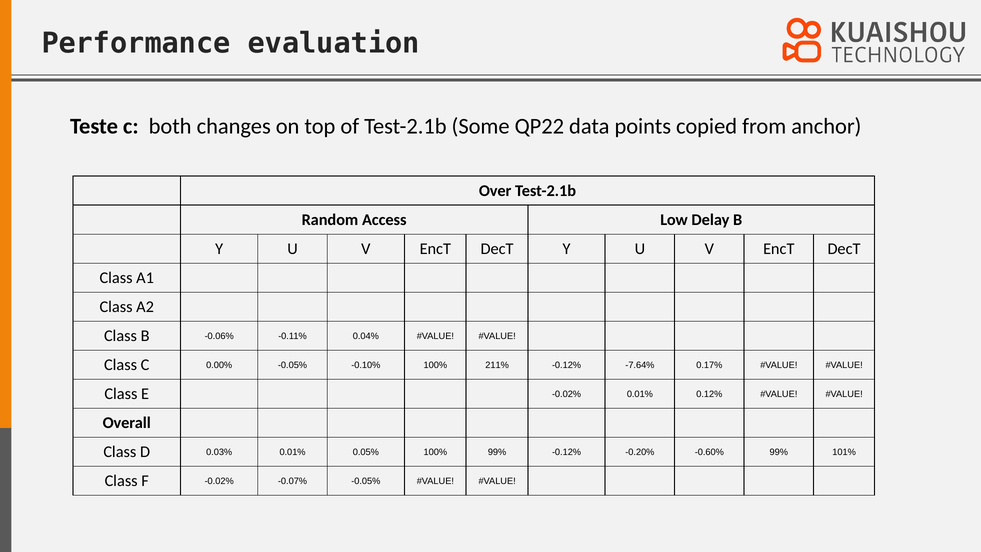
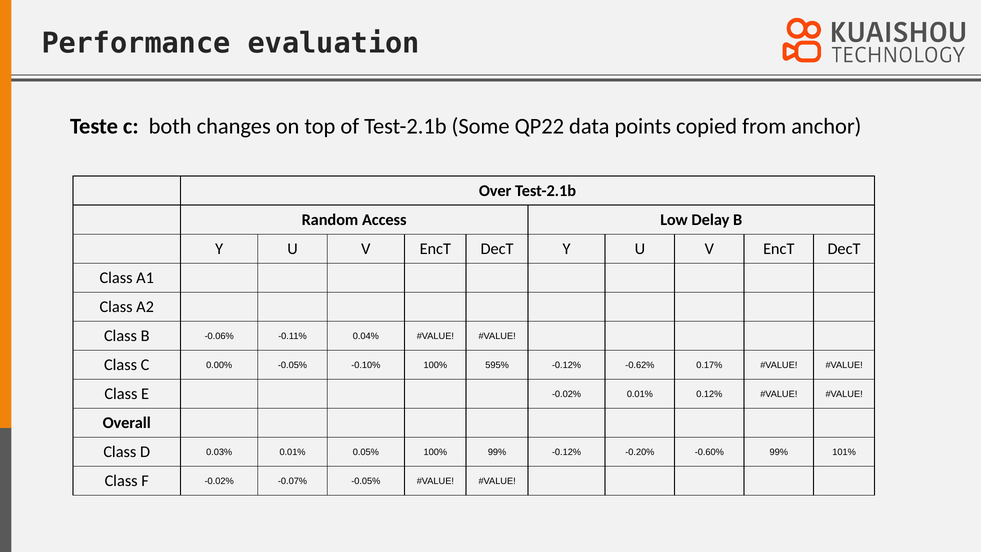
211%: 211% -> 595%
-7.64%: -7.64% -> -0.62%
